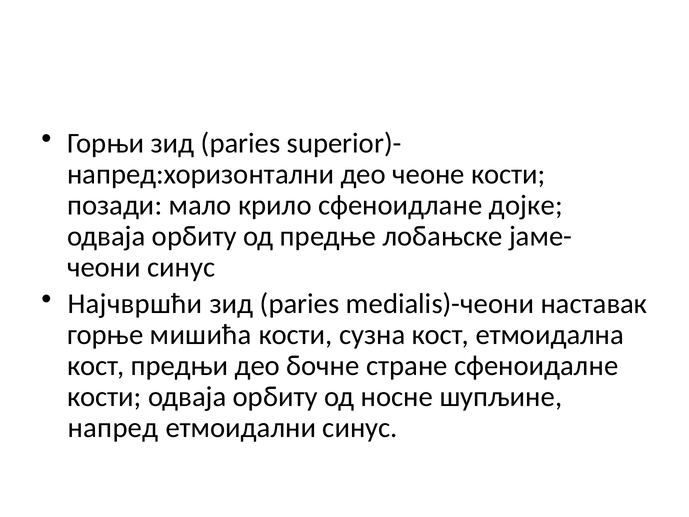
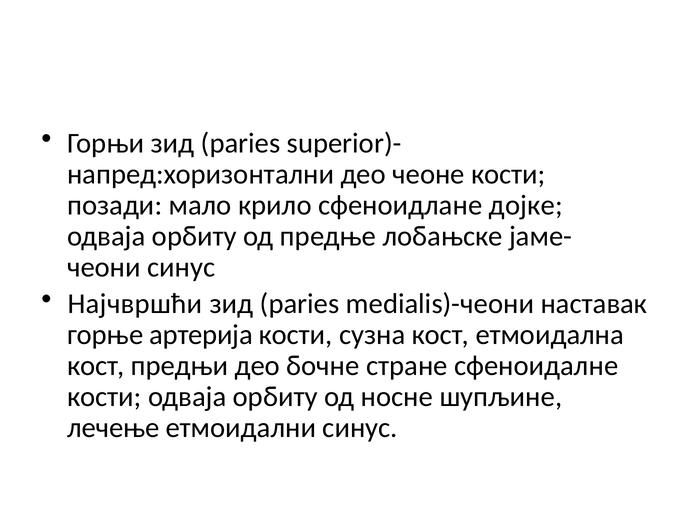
мишића: мишића -> артерија
напред: напред -> лечење
